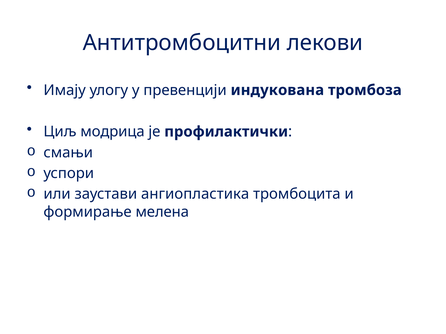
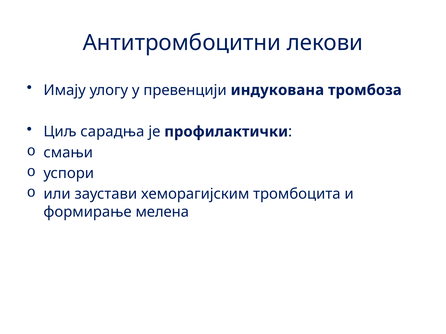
модрица: модрица -> сарадња
ангиопластика: ангиопластика -> хеморагијским
